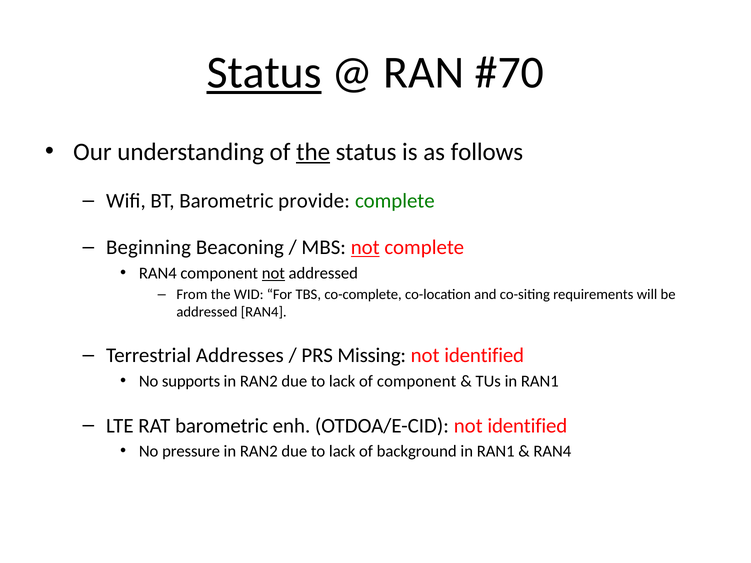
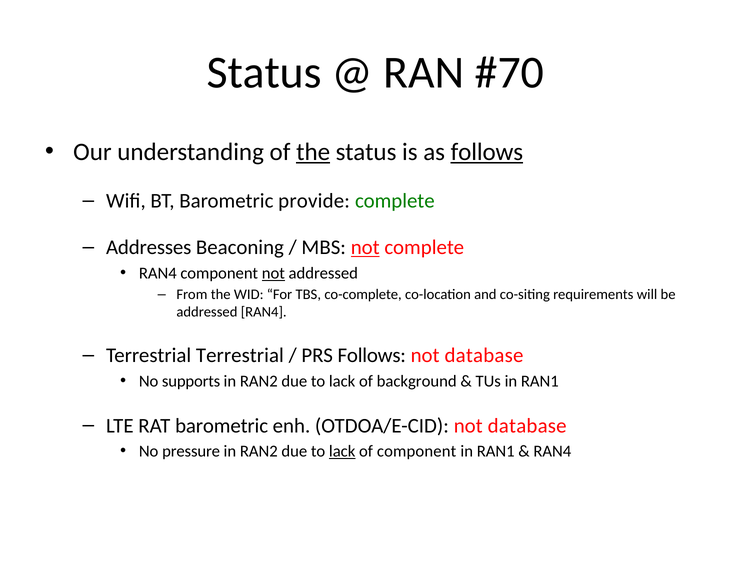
Status at (264, 73) underline: present -> none
follows at (487, 152) underline: none -> present
Beginning: Beginning -> Addresses
Terrestrial Addresses: Addresses -> Terrestrial
PRS Missing: Missing -> Follows
identified at (484, 356): identified -> database
of component: component -> background
OTDOA/E-CID not identified: identified -> database
lack at (342, 451) underline: none -> present
of background: background -> component
